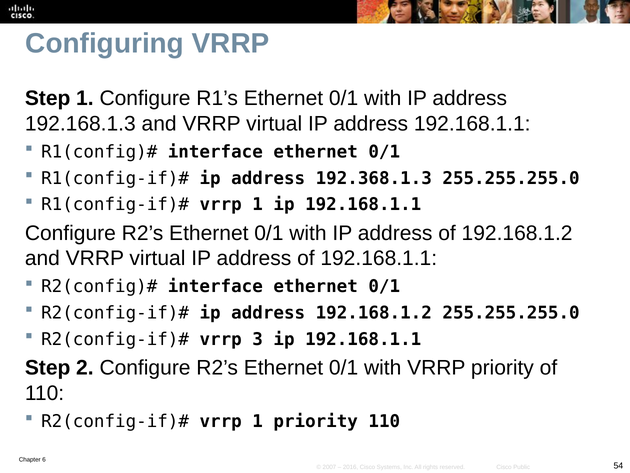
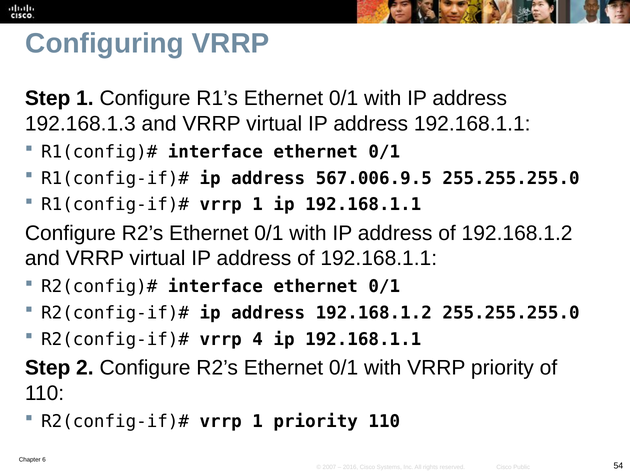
192.368.1.3: 192.368.1.3 -> 567.006.9.5
3: 3 -> 4
